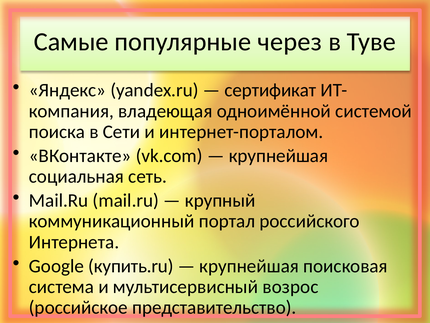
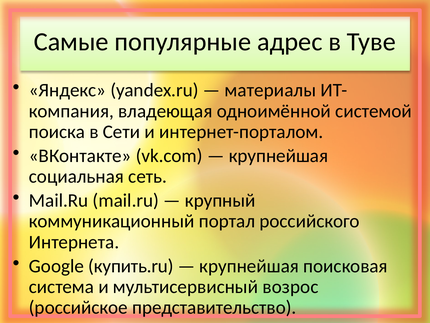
через: через -> адрес
сертификат: сертификат -> материалы
